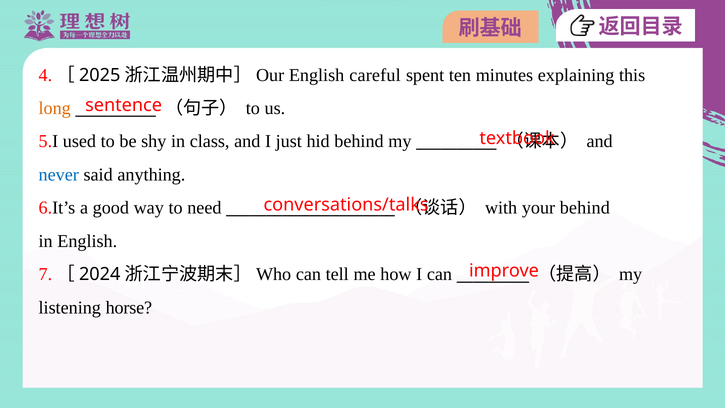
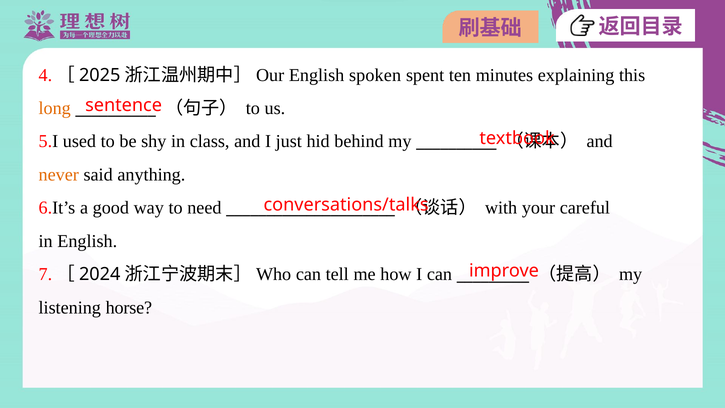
careful: careful -> spoken
never colour: blue -> orange
your behind: behind -> careful
